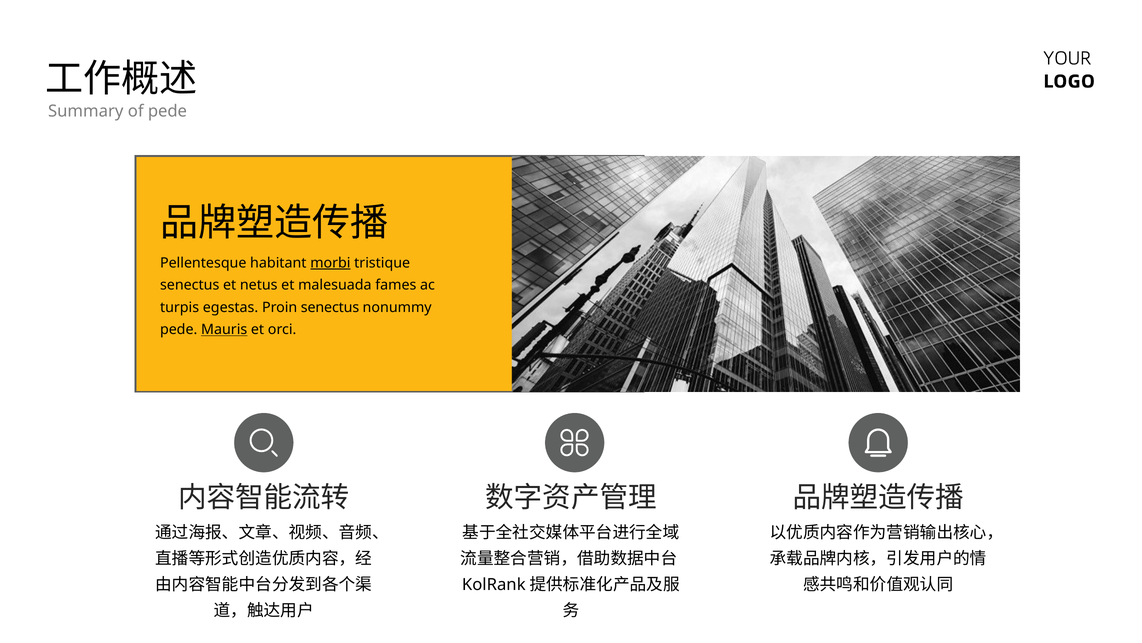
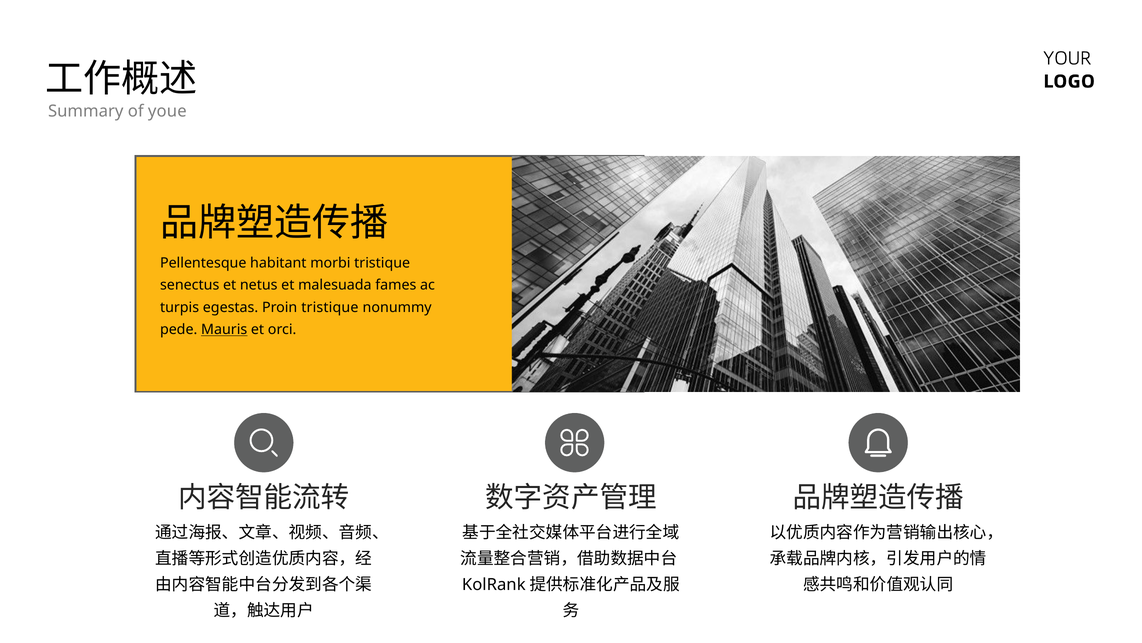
of pede: pede -> youe
morbi underline: present -> none
Proin senectus: senectus -> tristique
